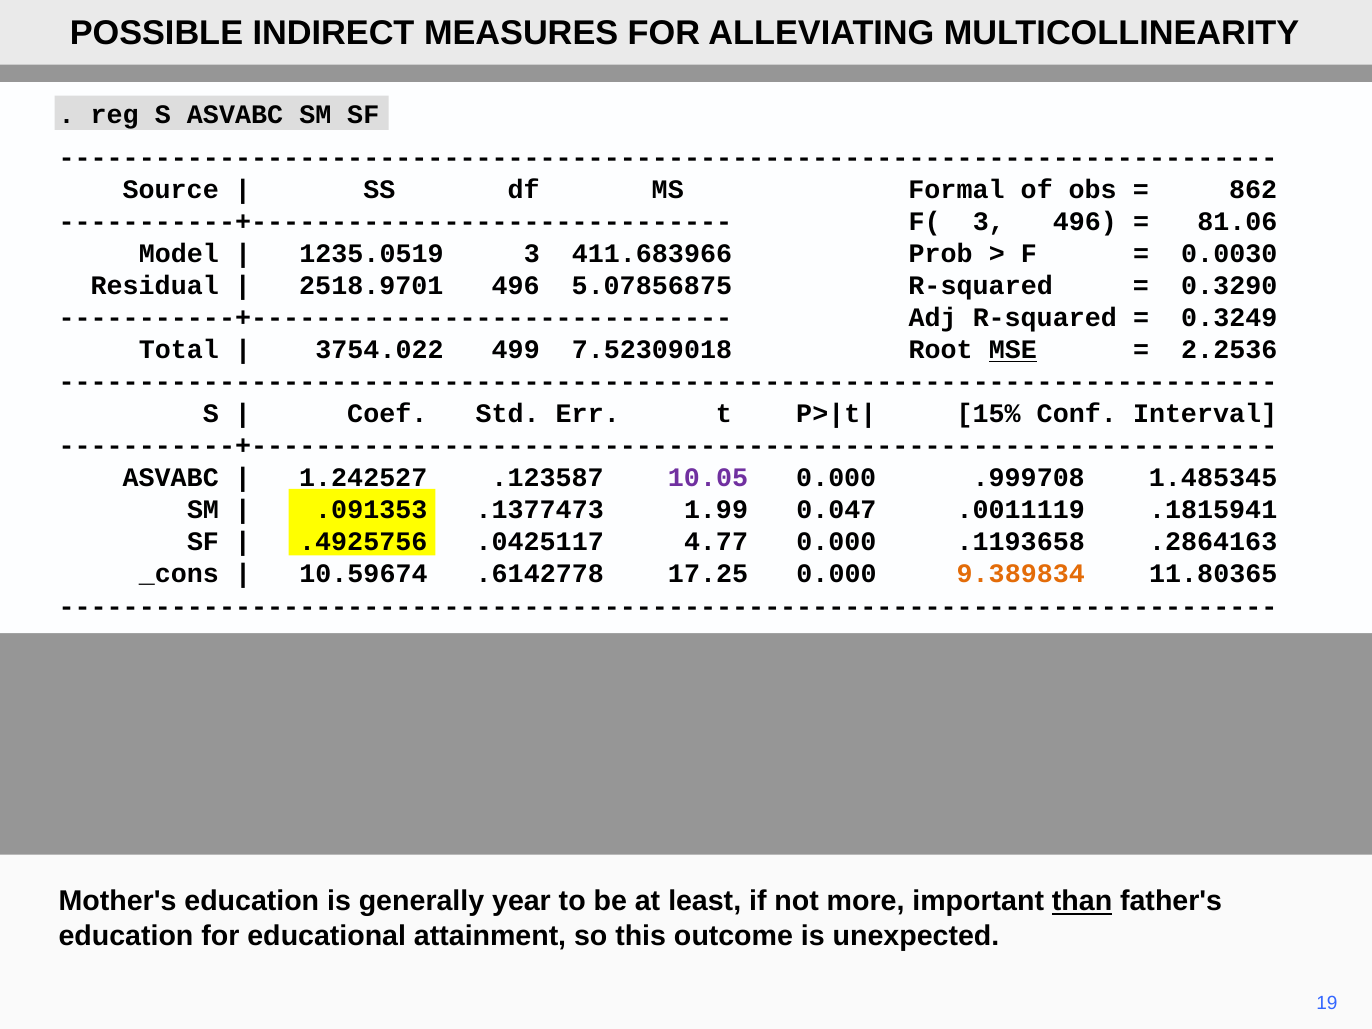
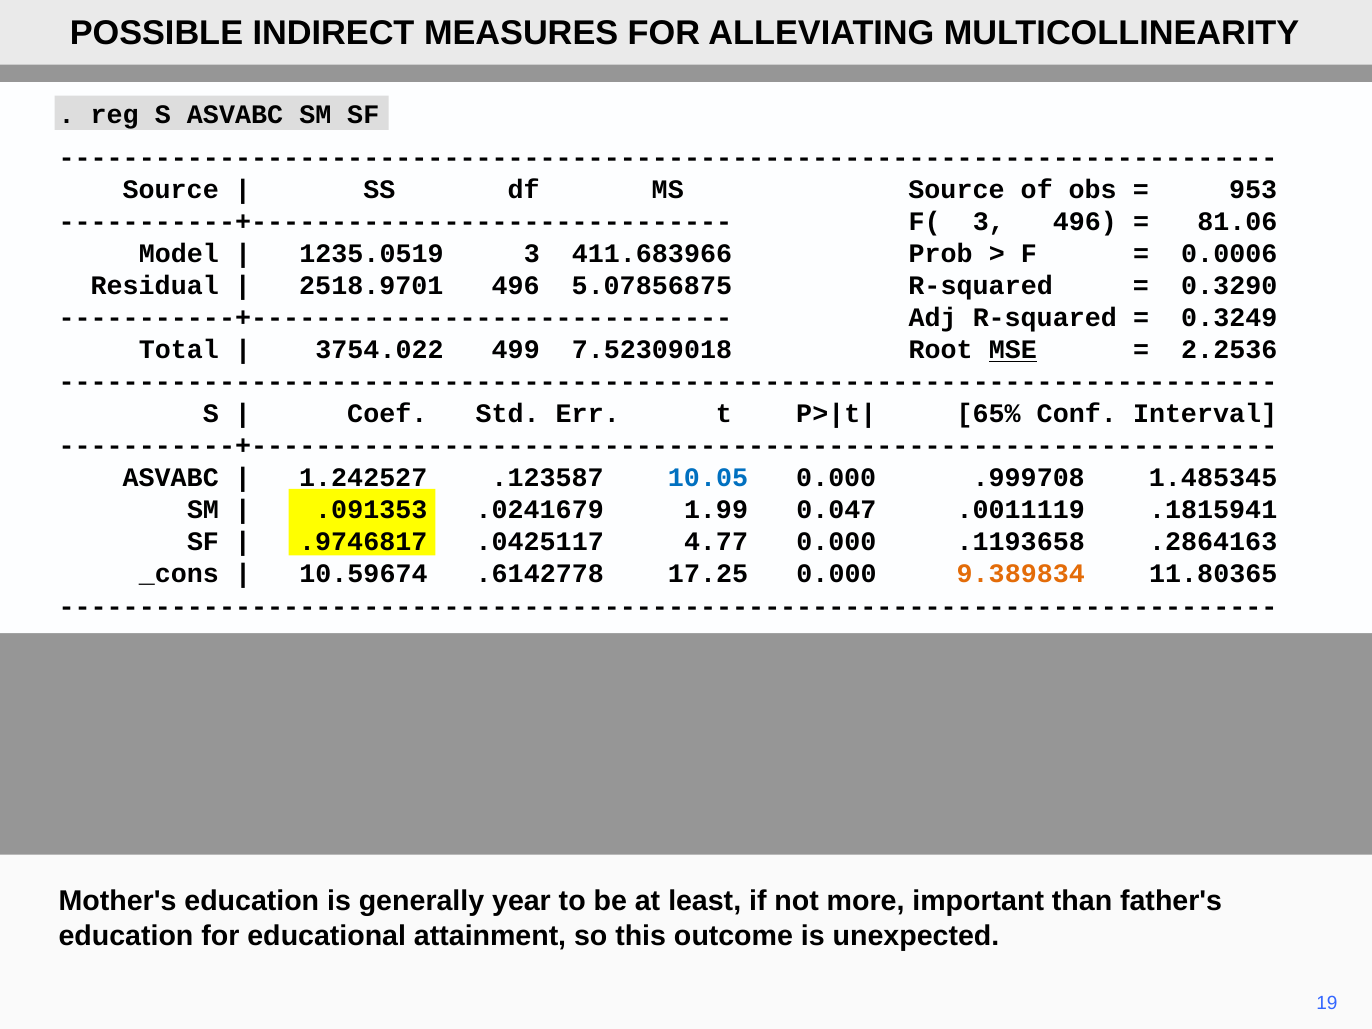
MS Formal: Formal -> Source
862: 862 -> 953
0.0030: 0.0030 -> 0.0006
15%: 15% -> 65%
10.05 colour: purple -> blue
.1377473: .1377473 -> .0241679
.4925756: .4925756 -> .9746817
than underline: present -> none
